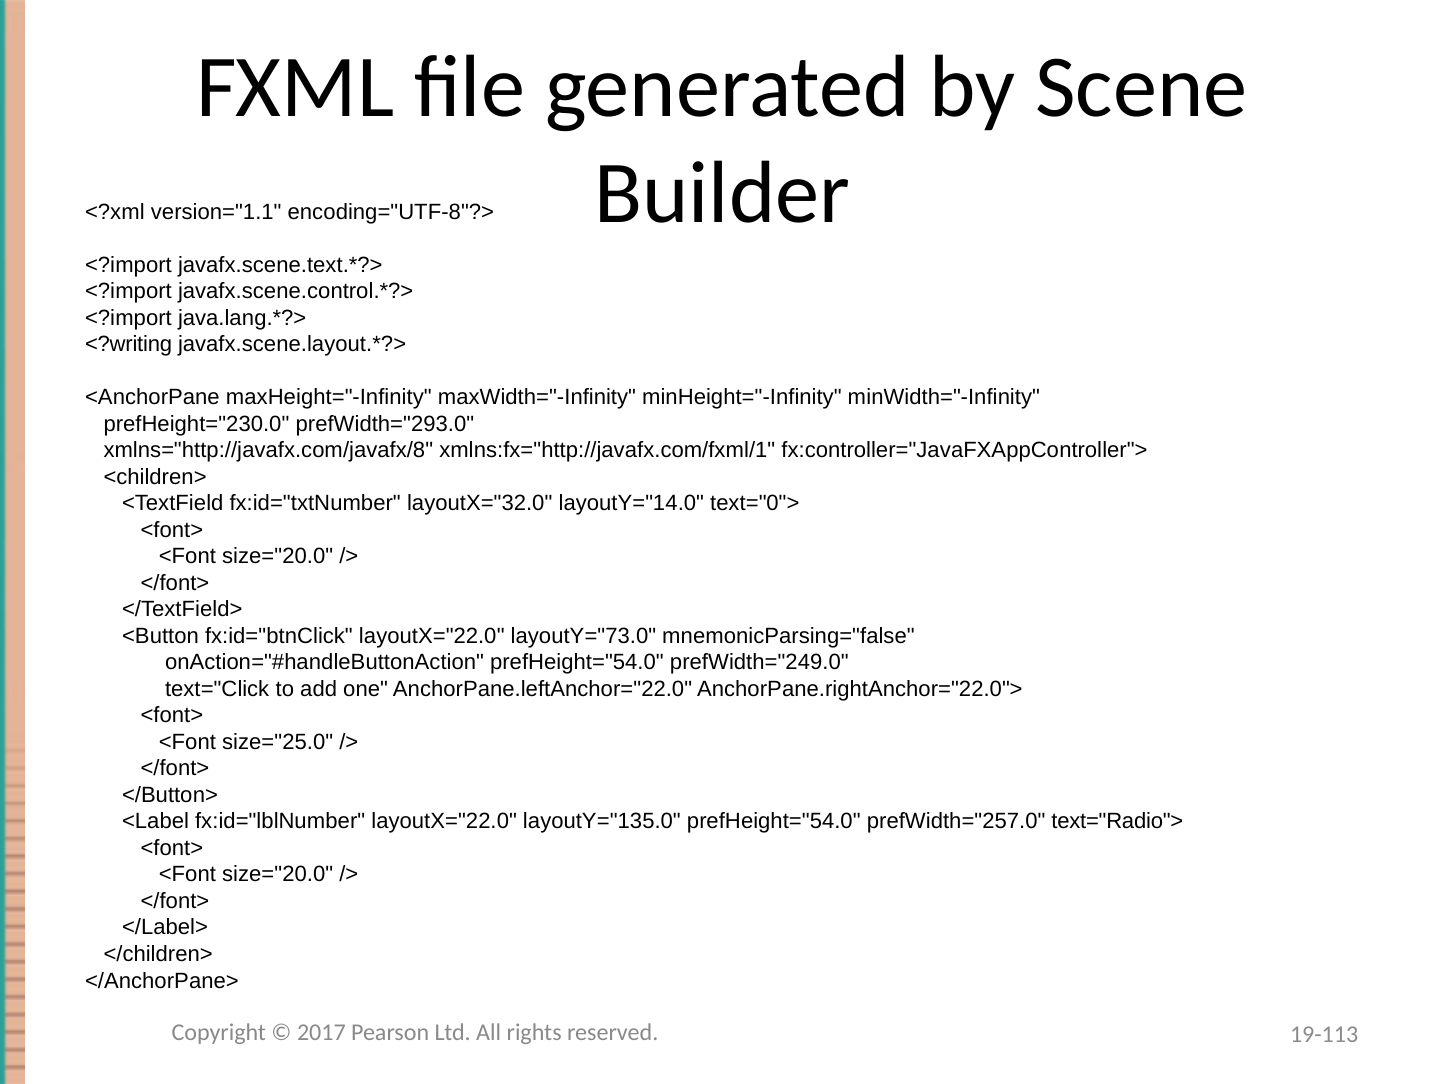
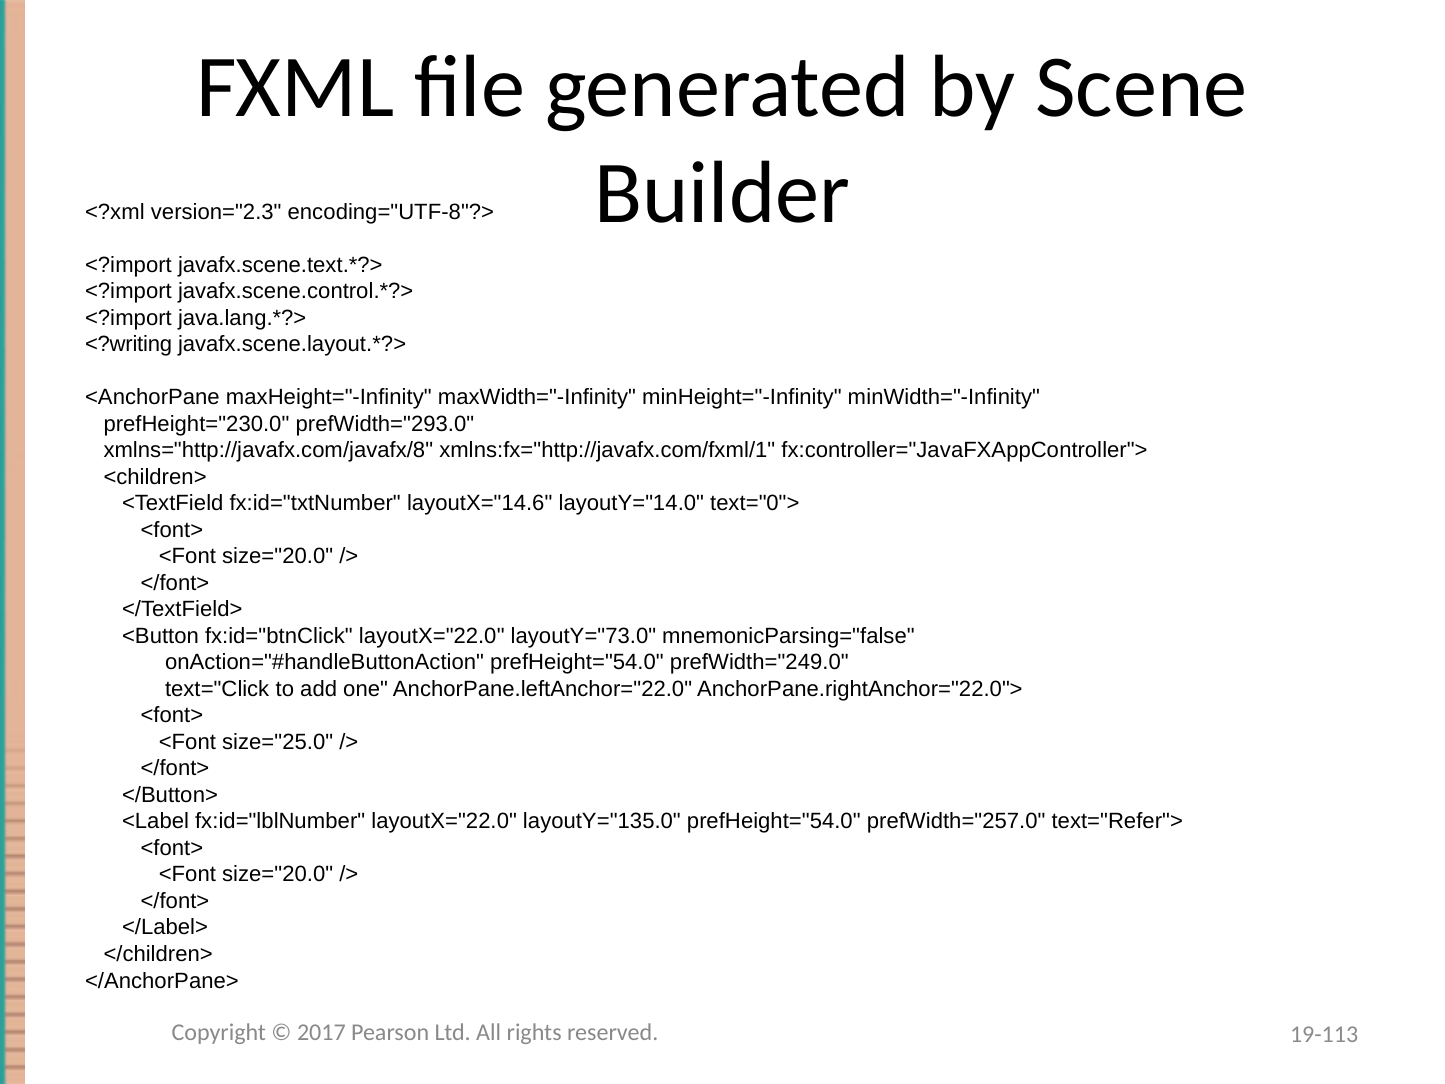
version="1.1: version="1.1 -> version="2.3
layoutX="32.0: layoutX="32.0 -> layoutX="14.6
text="Radio">: text="Radio"> -> text="Refer">
